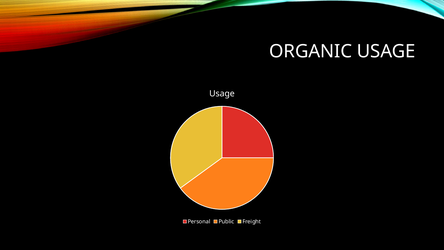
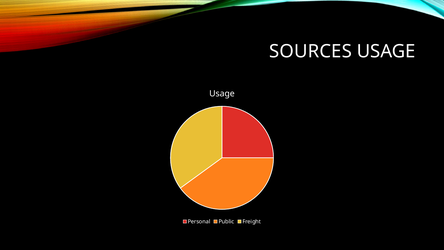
ORGANIC: ORGANIC -> SOURCES
